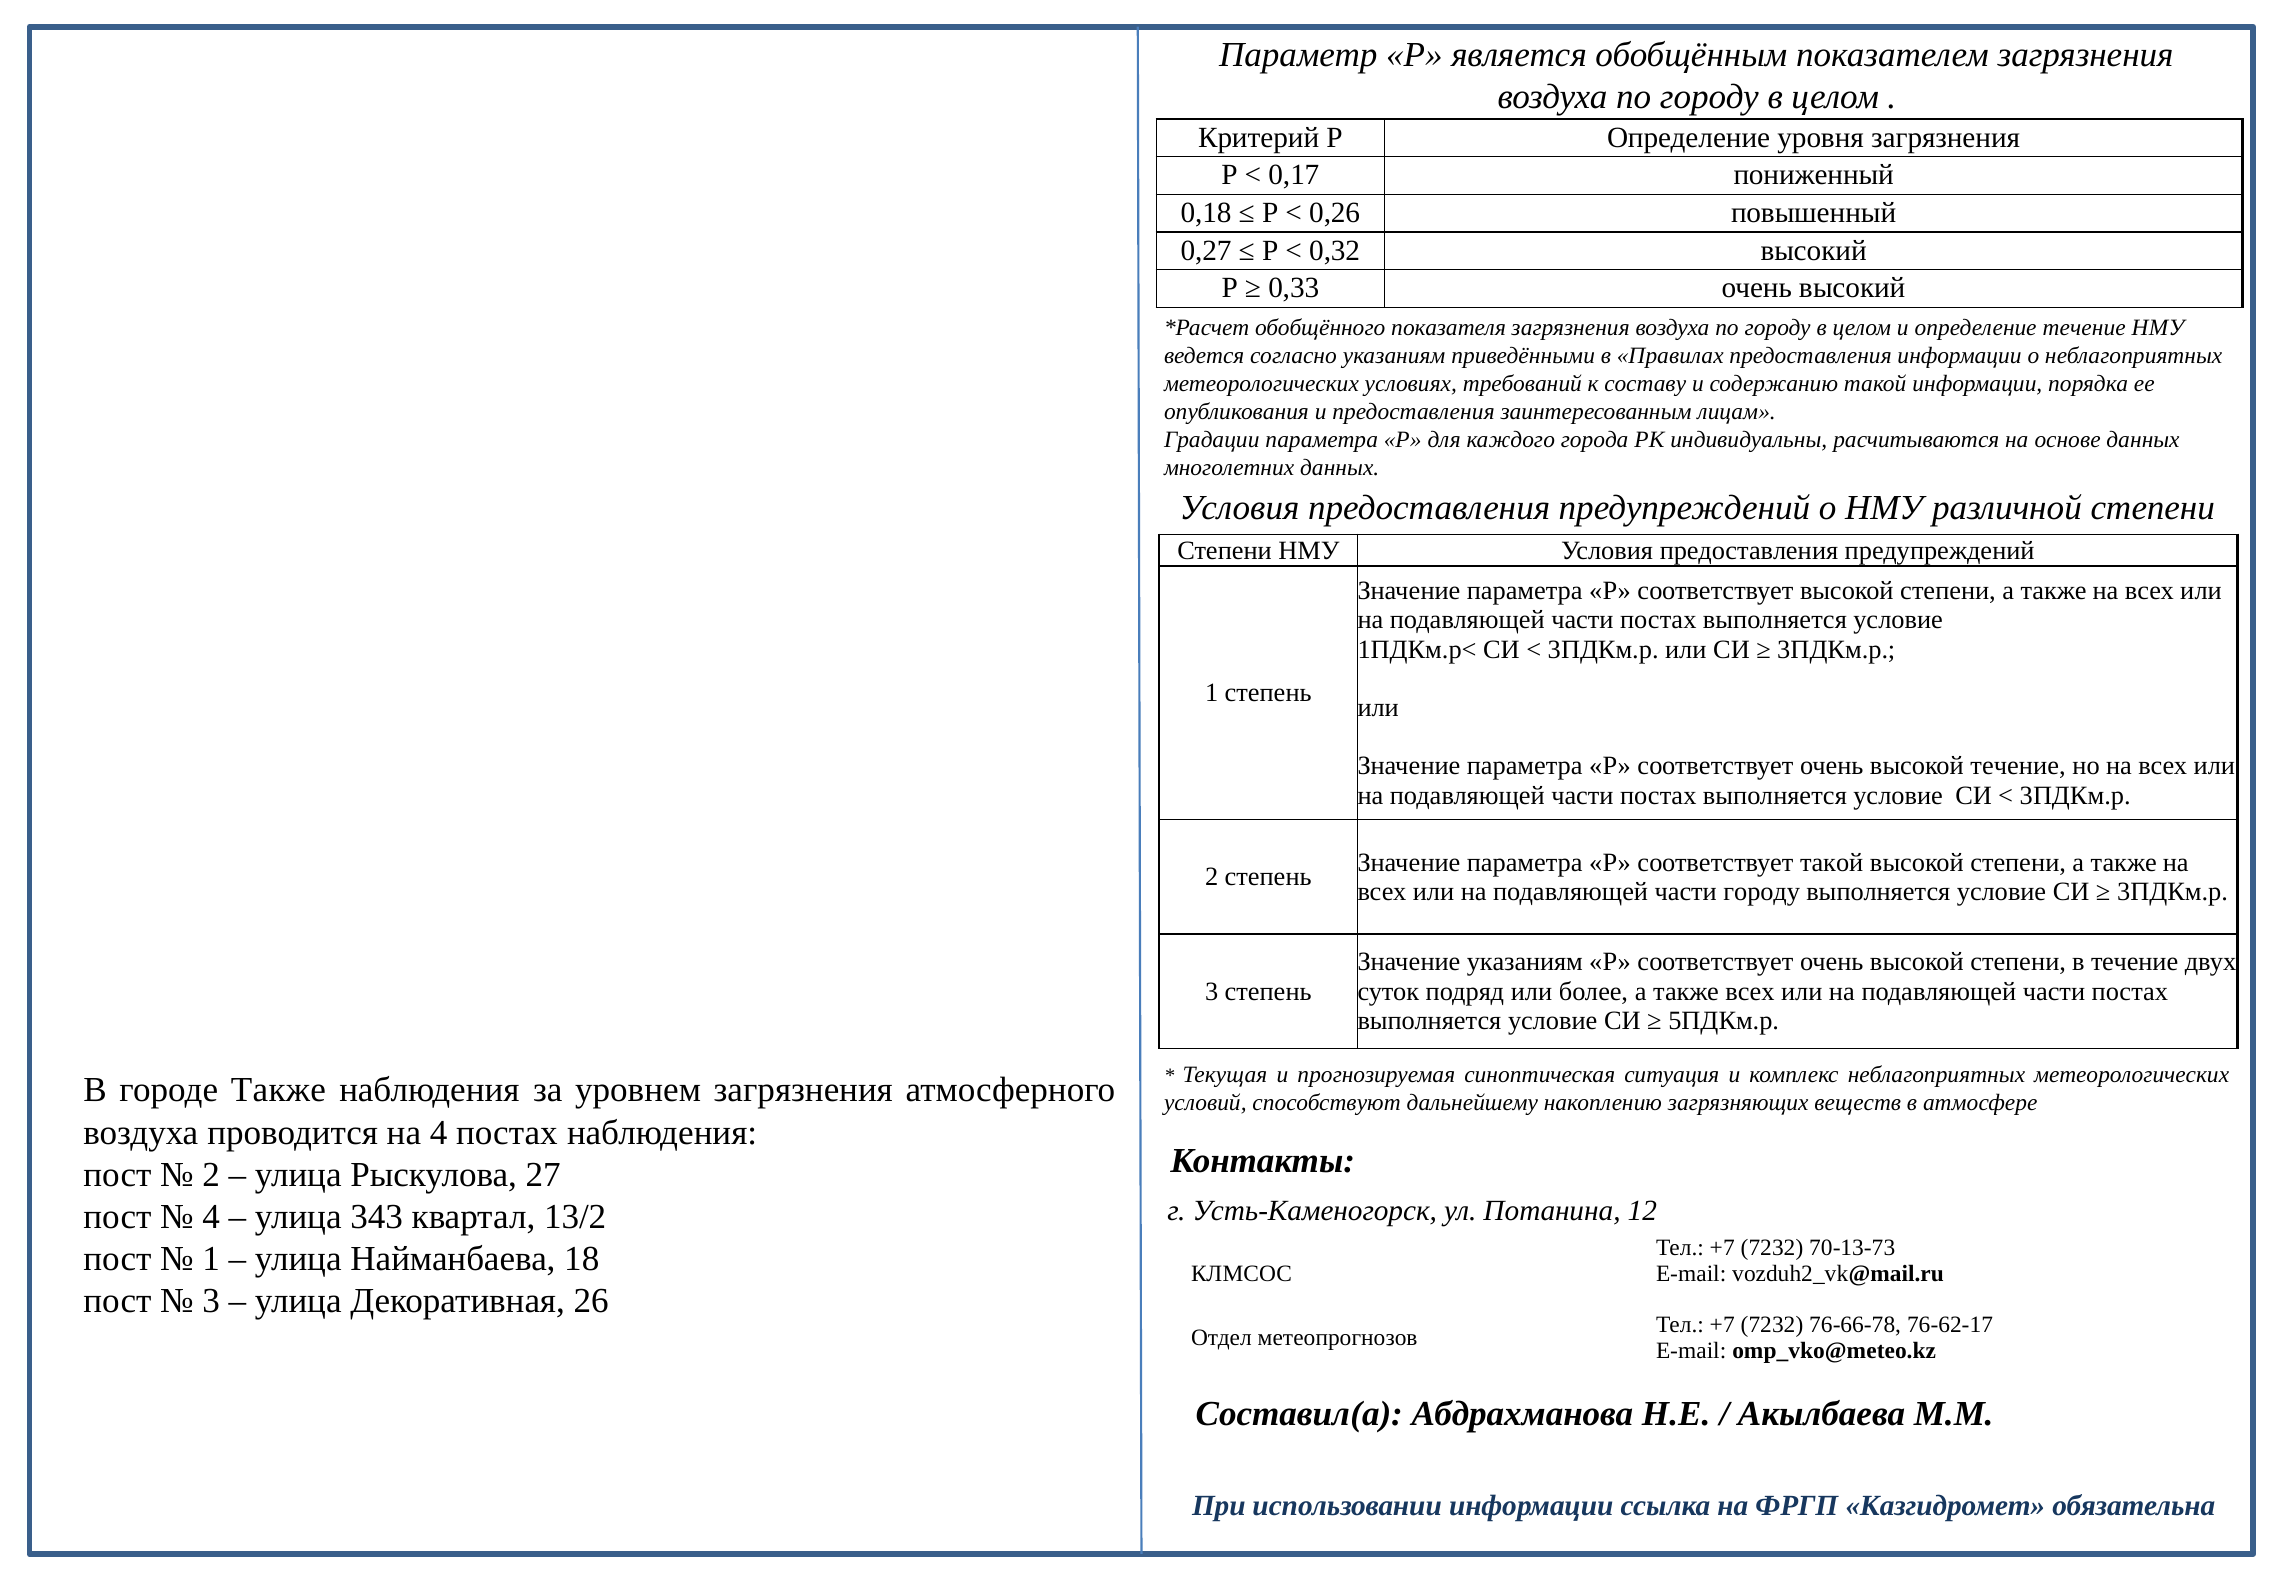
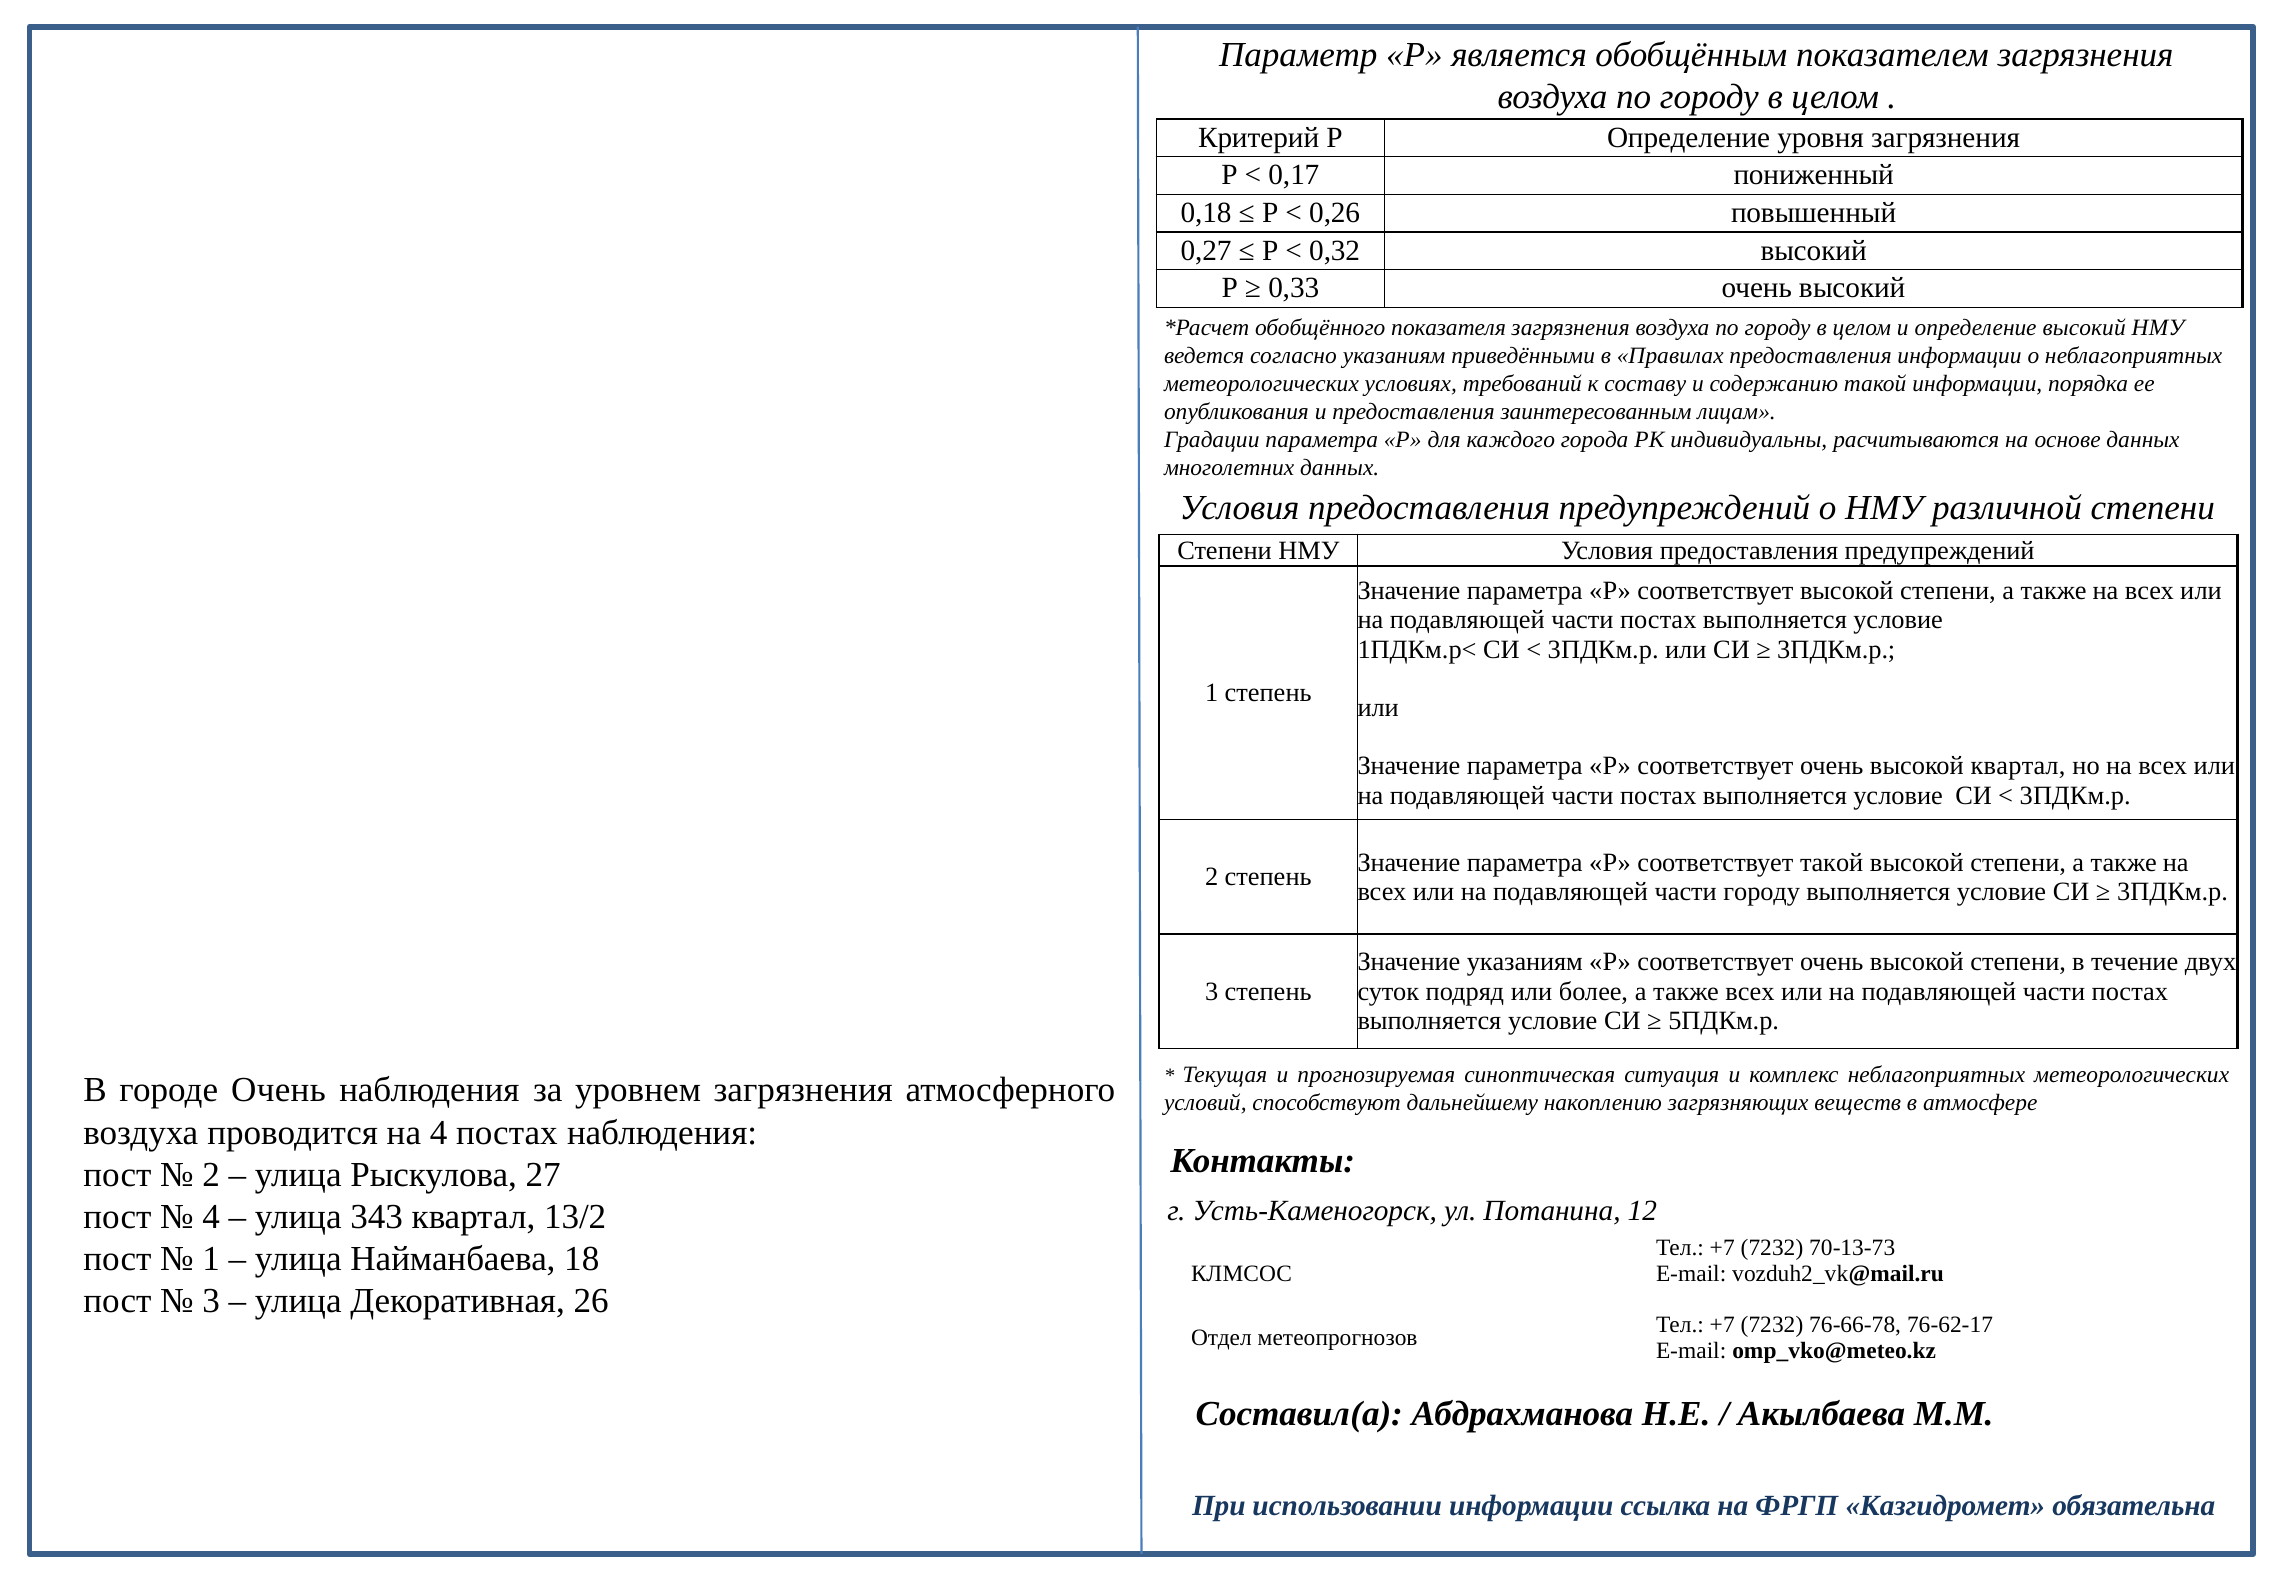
определение течение: течение -> высокий
высокой течение: течение -> квартал
городе Также: Также -> Очень
